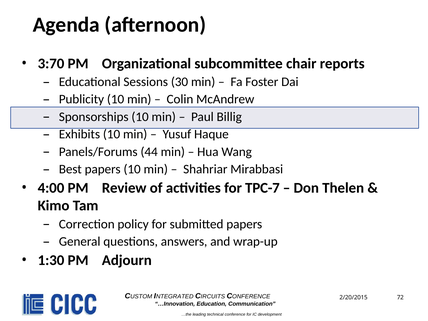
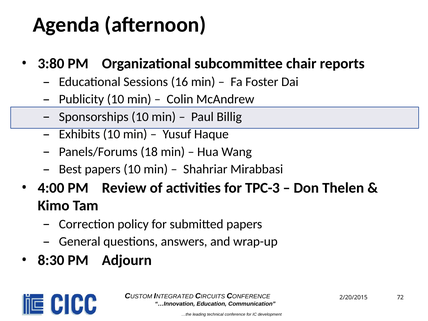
3:70: 3:70 -> 3:80
30: 30 -> 16
44: 44 -> 18
TPC-7: TPC-7 -> TPC-3
1:30: 1:30 -> 8:30
